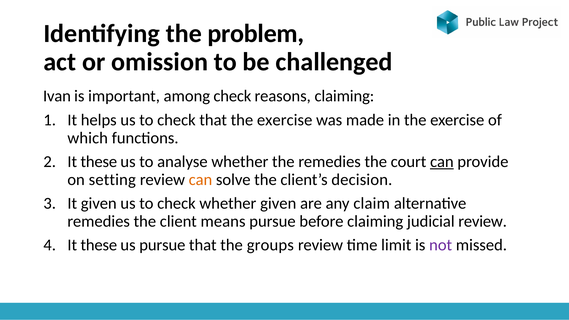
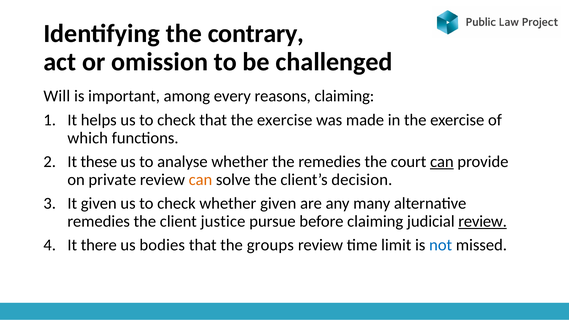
problem: problem -> contrary
Ivan: Ivan -> Will
among check: check -> every
setting: setting -> private
claim: claim -> many
means: means -> justice
review at (483, 221) underline: none -> present
these at (99, 245): these -> there
us pursue: pursue -> bodies
not colour: purple -> blue
